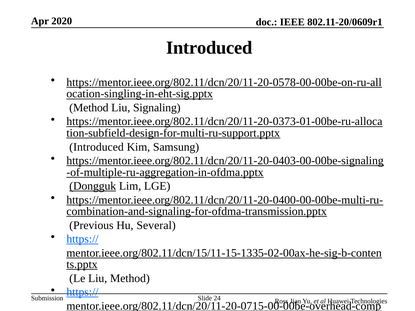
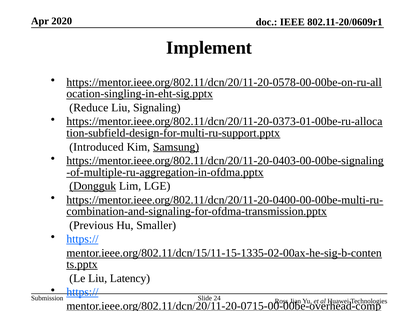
Introduced at (209, 48): Introduced -> Implement
Method at (89, 108): Method -> Reduce
Samsung at (176, 147) underline: none -> present
Several: Several -> Smaller
Liu Method: Method -> Latency
